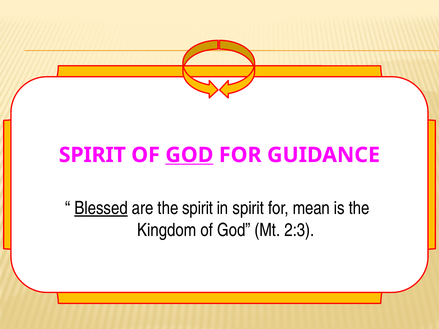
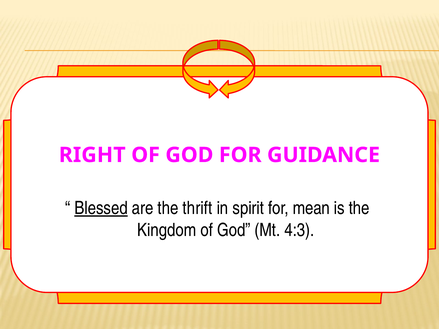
SPIRIT at (92, 155): SPIRIT -> RIGHT
GOD at (189, 155) underline: present -> none
the spirit: spirit -> thrift
2:3: 2:3 -> 4:3
